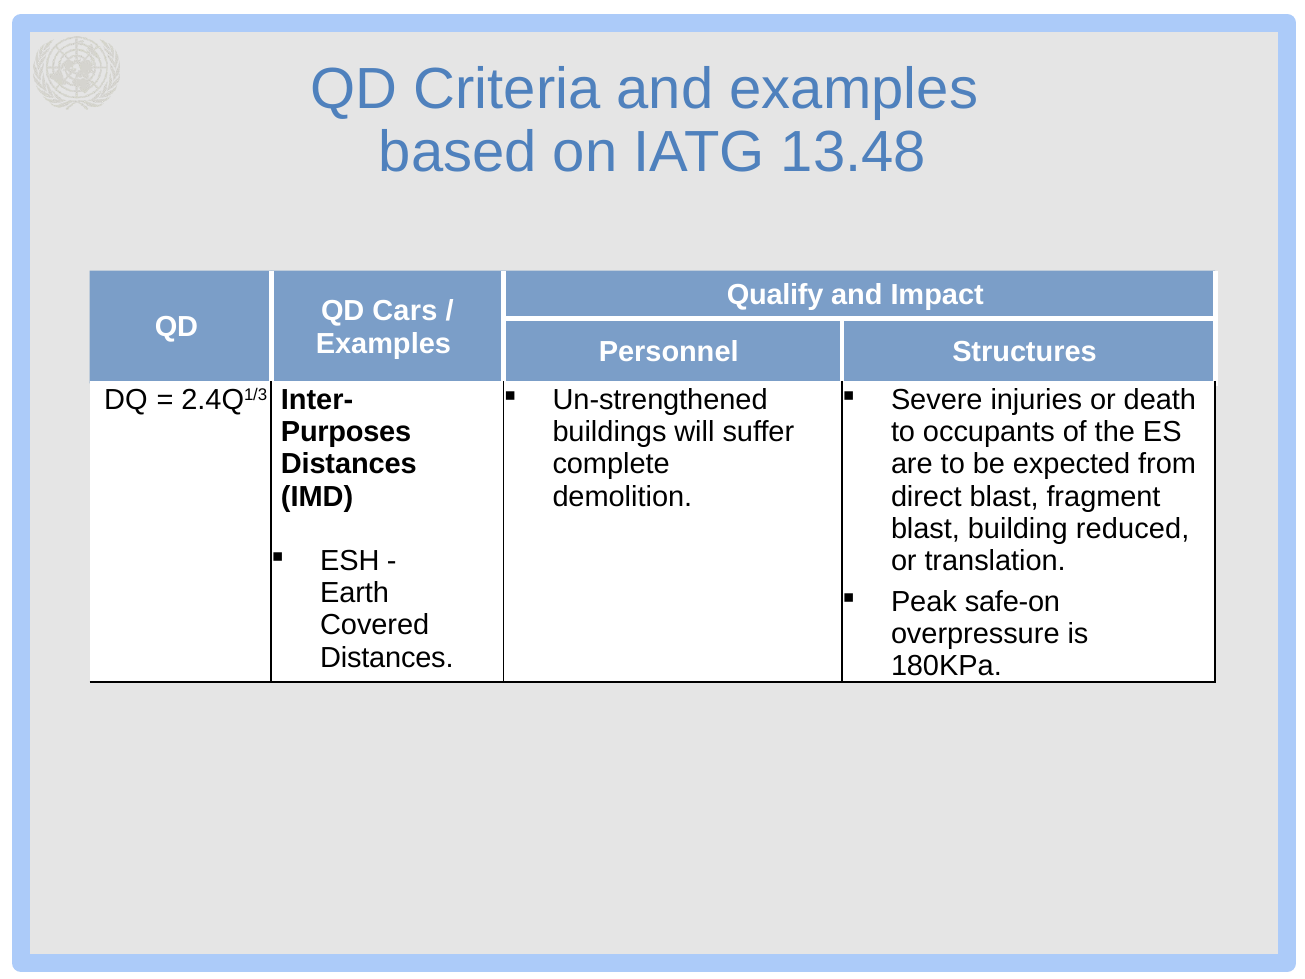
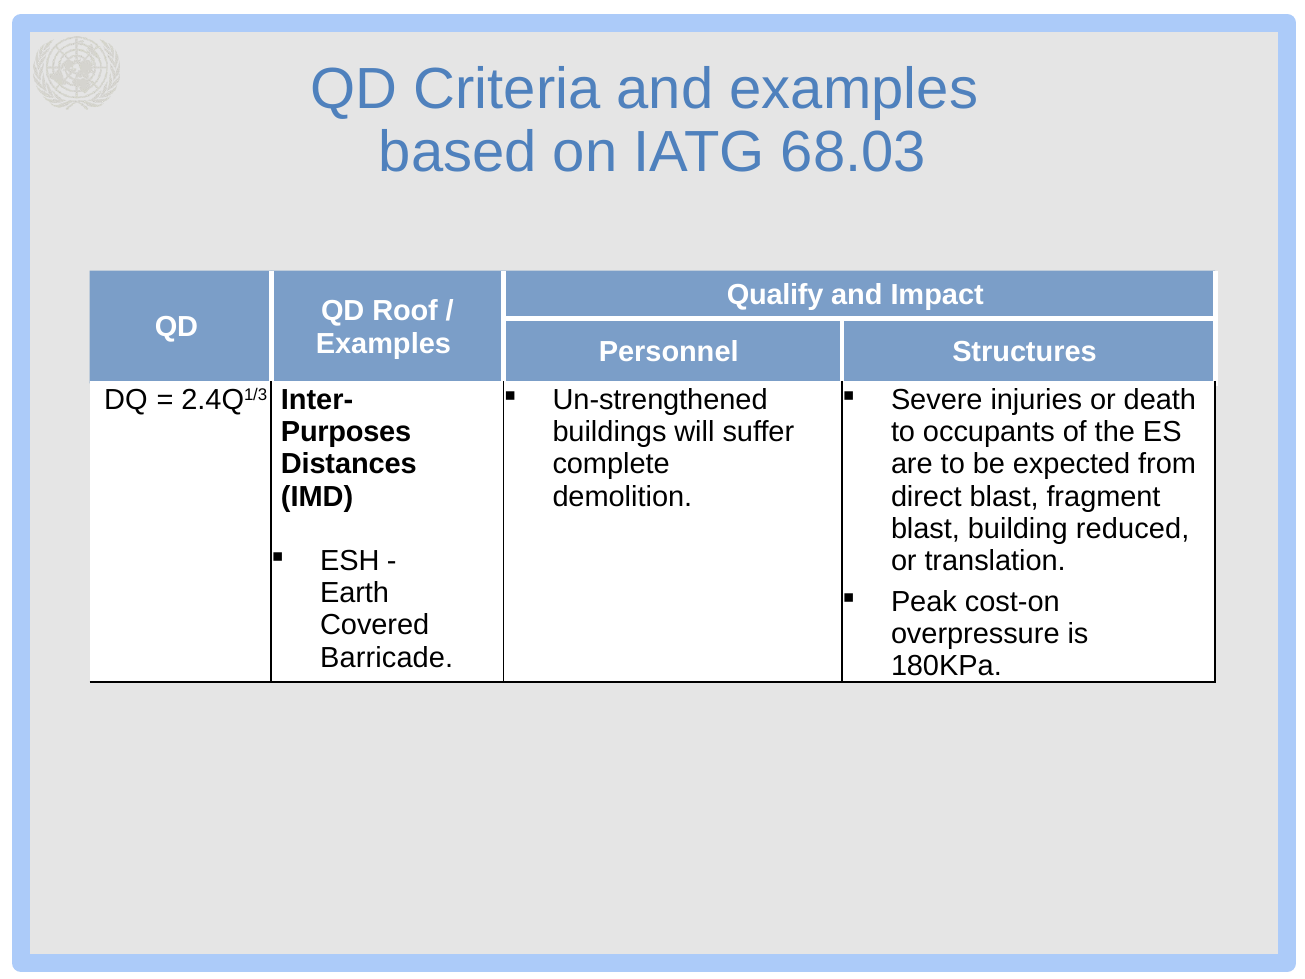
13.48: 13.48 -> 68.03
Cars: Cars -> Roof
safe-on: safe-on -> cost-on
Distances at (387, 657): Distances -> Barricade
